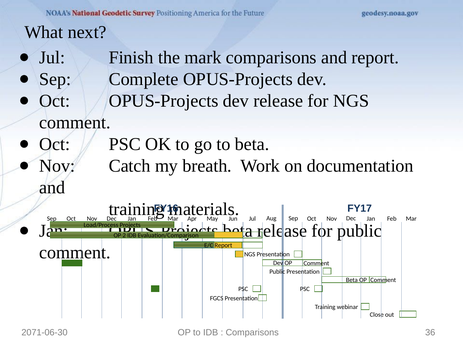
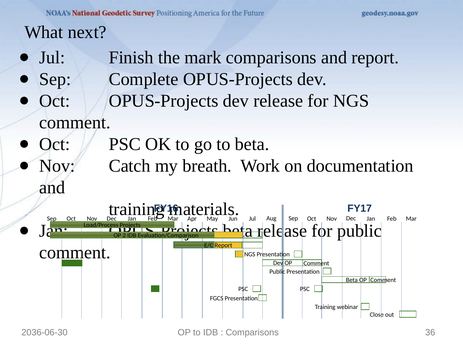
2071-06-30: 2071-06-30 -> 2036-06-30
